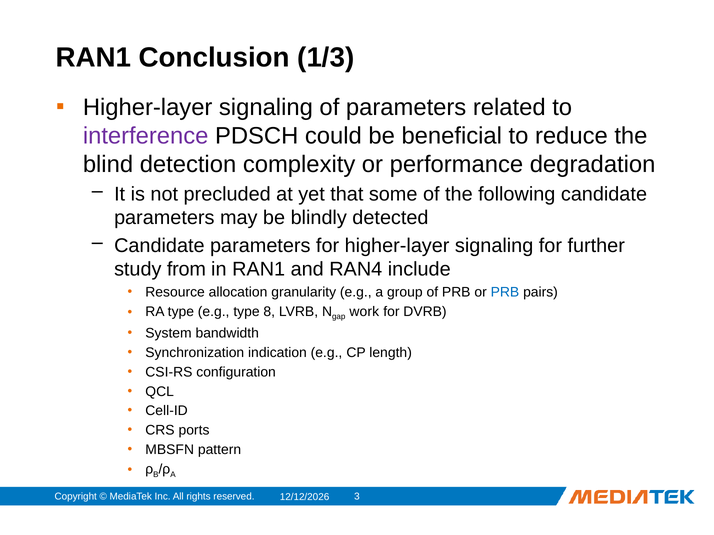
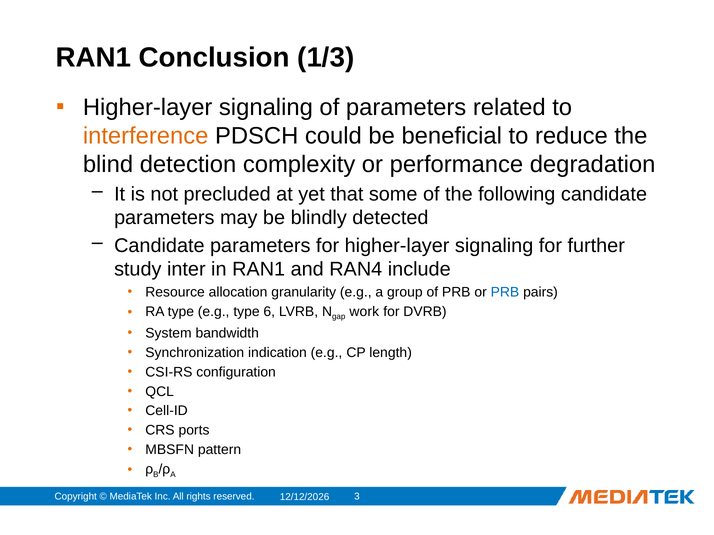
interference colour: purple -> orange
from: from -> inter
8: 8 -> 6
